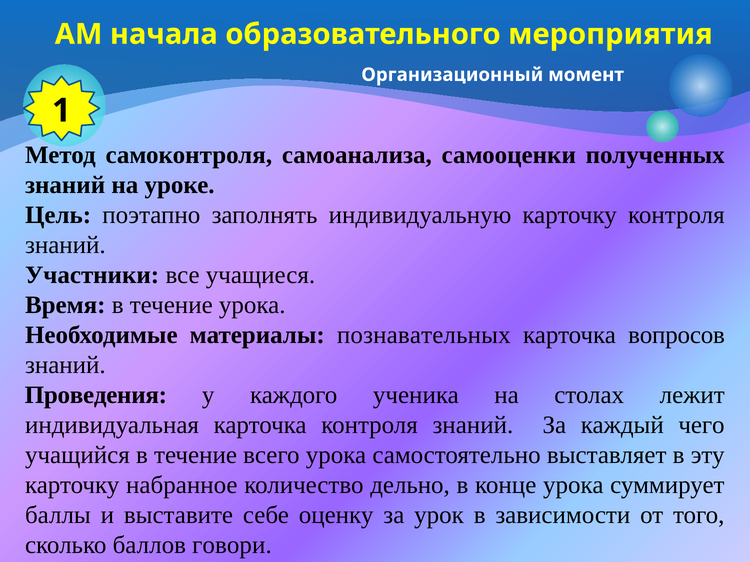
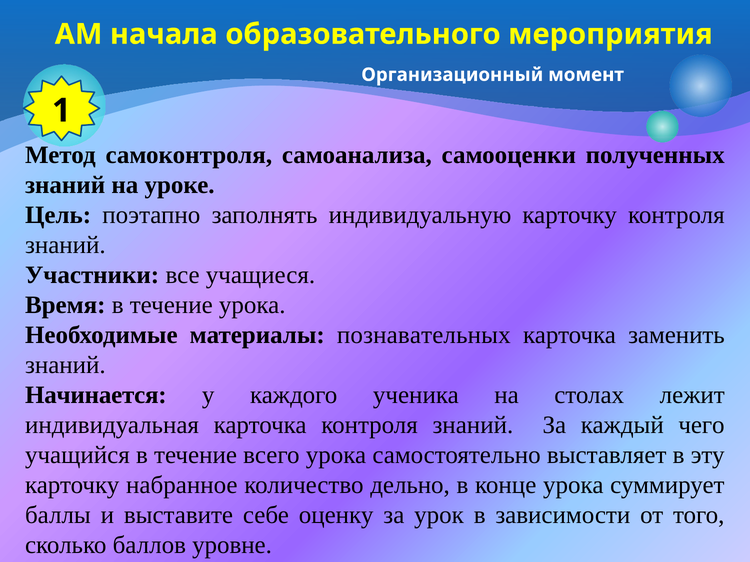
вопросов: вопросов -> заменить
Проведения: Проведения -> Начинается
говори: говори -> уровне
